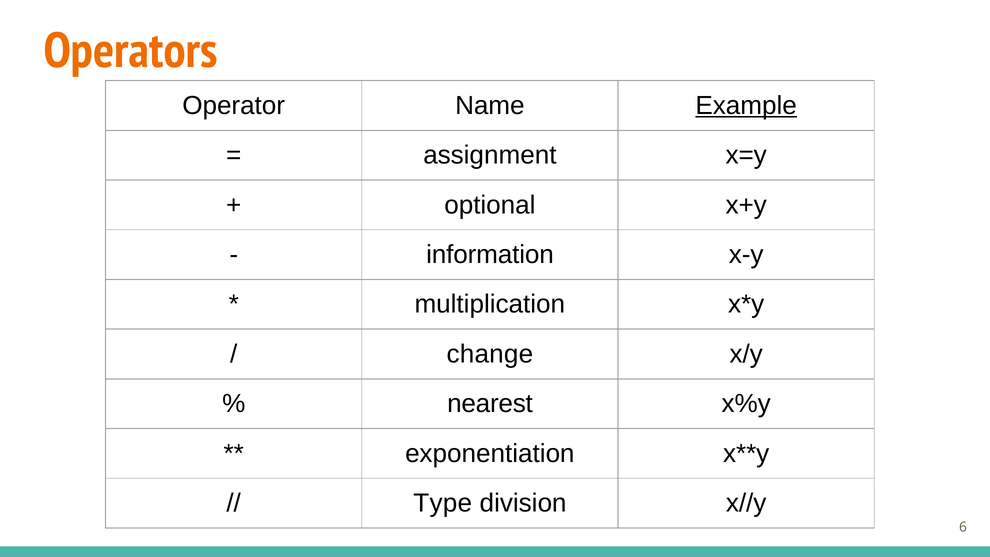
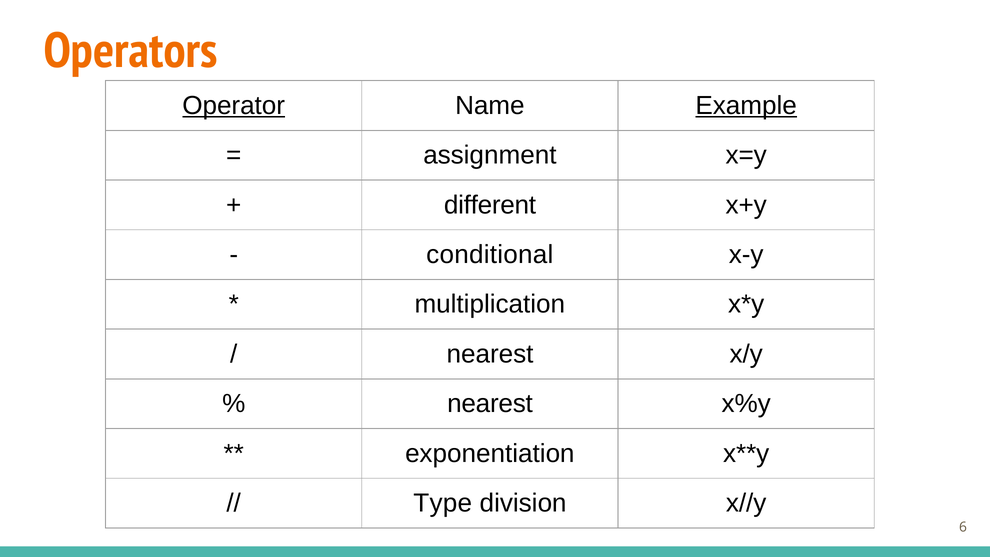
Operator underline: none -> present
optional: optional -> different
information: information -> conditional
change at (490, 354): change -> nearest
